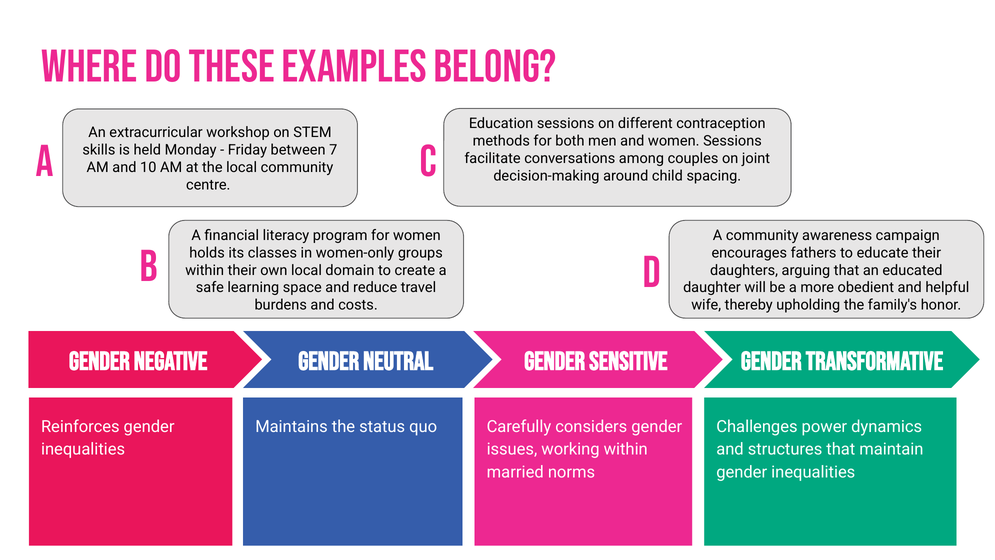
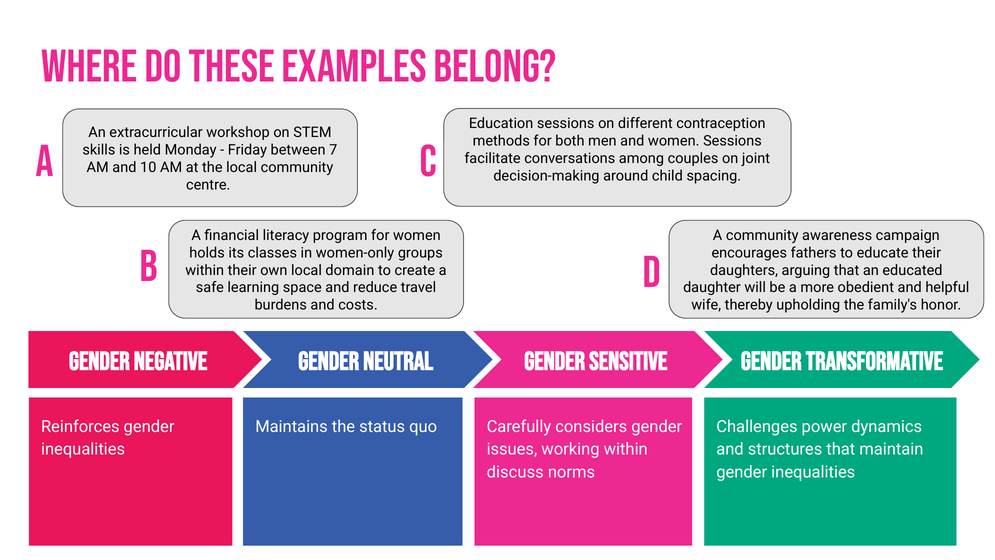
married: married -> discuss
